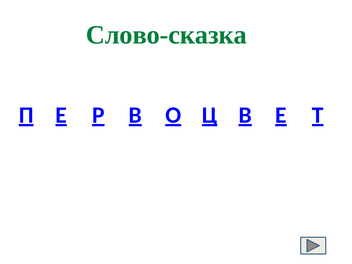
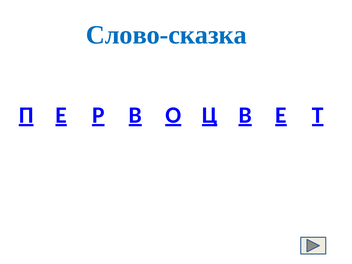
Слово-сказка colour: green -> blue
